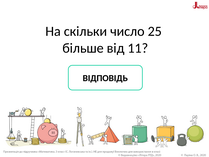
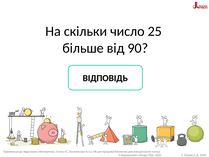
11: 11 -> 90
